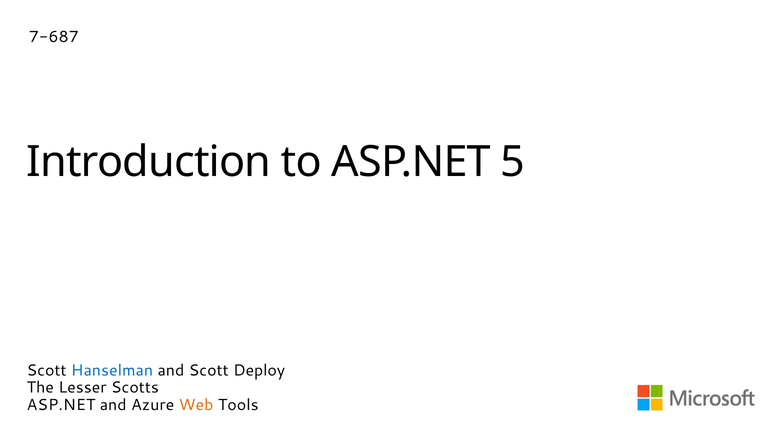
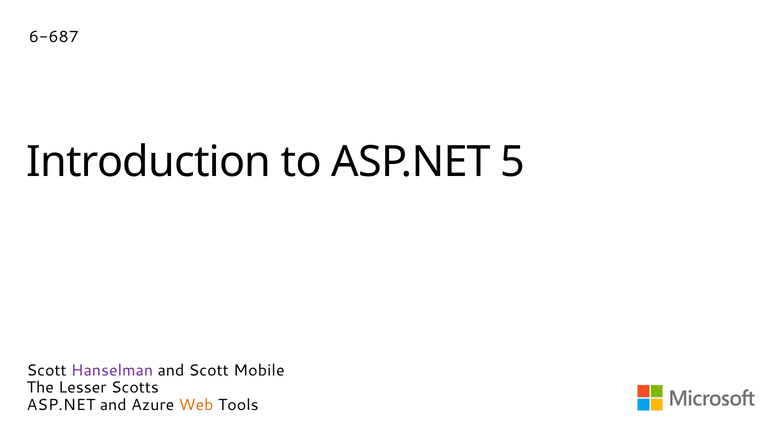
7-687: 7-687 -> 6-687
Hanselman colour: blue -> purple
Deploy: Deploy -> Mobile
